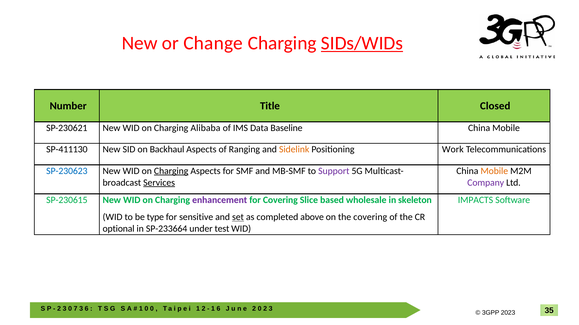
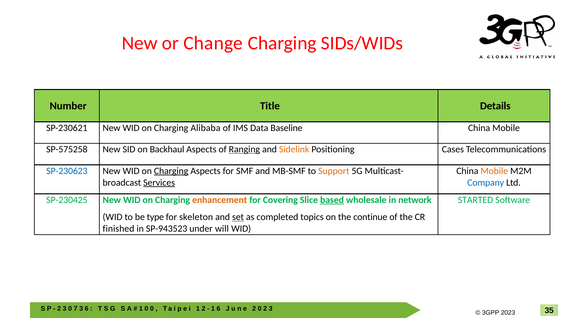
SIDs/WIDs underline: present -> none
Closed: Closed -> Details
SP-411130: SP-411130 -> SP-575258
Ranging underline: none -> present
Work: Work -> Cases
Support colour: purple -> orange
Company colour: purple -> blue
SP-230615: SP-230615 -> SP-230425
enhancement colour: purple -> orange
based underline: none -> present
skeleton: skeleton -> network
IMPACTS: IMPACTS -> STARTED
sensitive: sensitive -> skeleton
above: above -> topics
the covering: covering -> continue
optional: optional -> finished
SP-233664: SP-233664 -> SP-943523
test: test -> will
